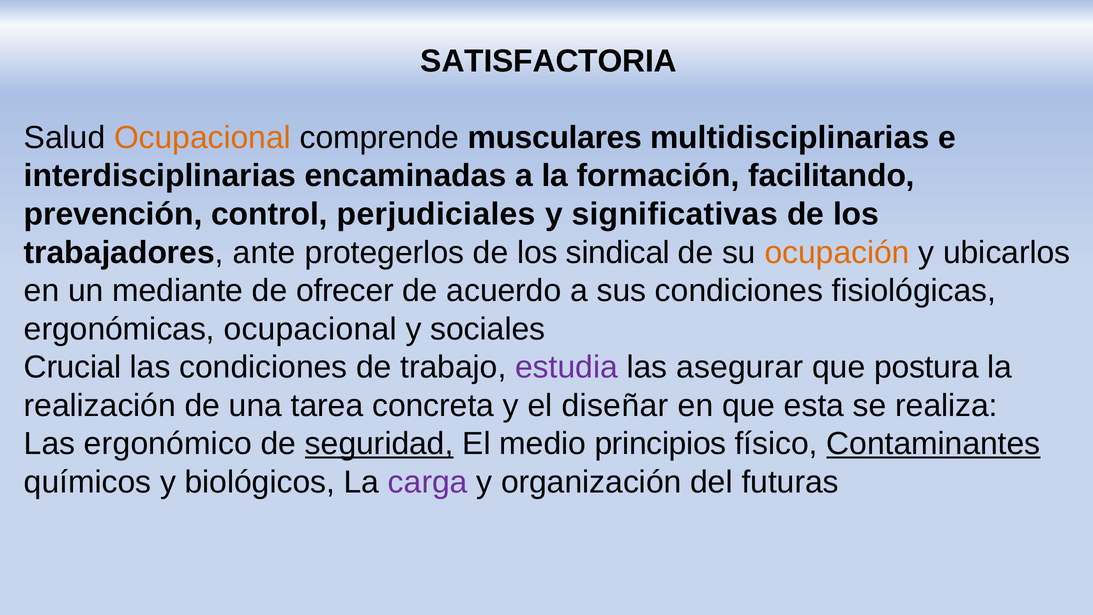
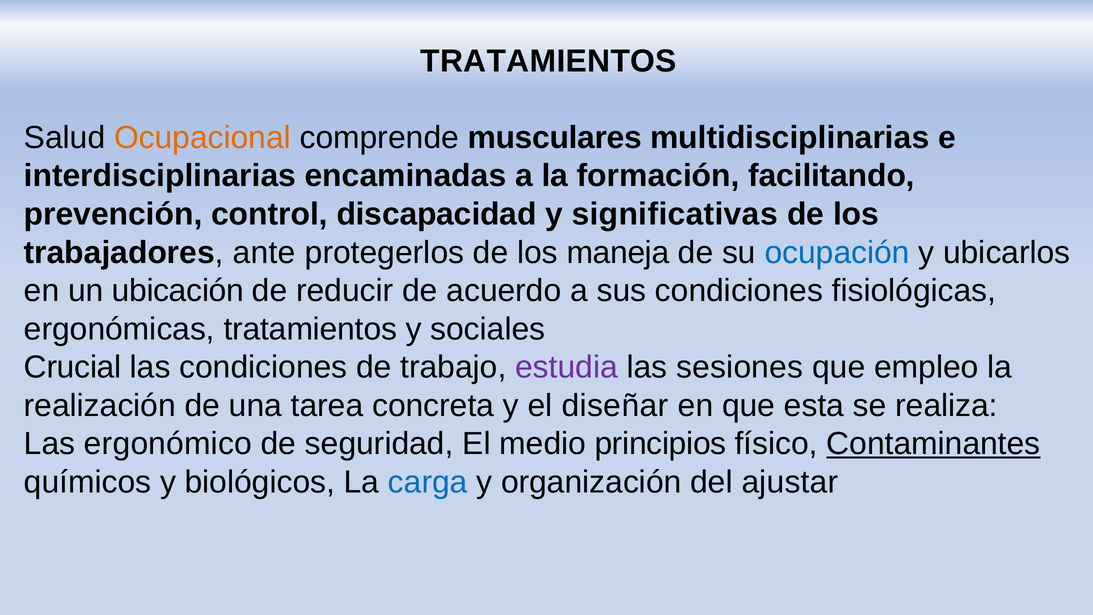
SATISFACTORIA at (549, 61): SATISFACTORIA -> TRATAMIENTOS
perjudiciales: perjudiciales -> discapacidad
sindical: sindical -> maneja
ocupación colour: orange -> blue
mediante: mediante -> ubicación
ofrecer: ofrecer -> reducir
ergonómicas ocupacional: ocupacional -> tratamientos
asegurar: asegurar -> sesiones
postura: postura -> empleo
seguridad underline: present -> none
carga colour: purple -> blue
futuras: futuras -> ajustar
